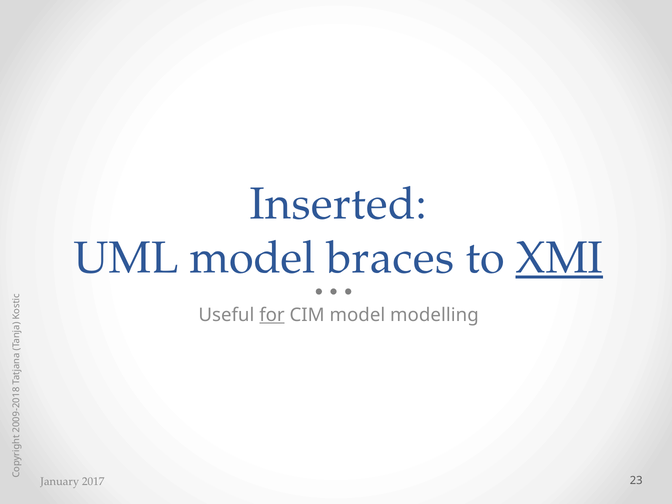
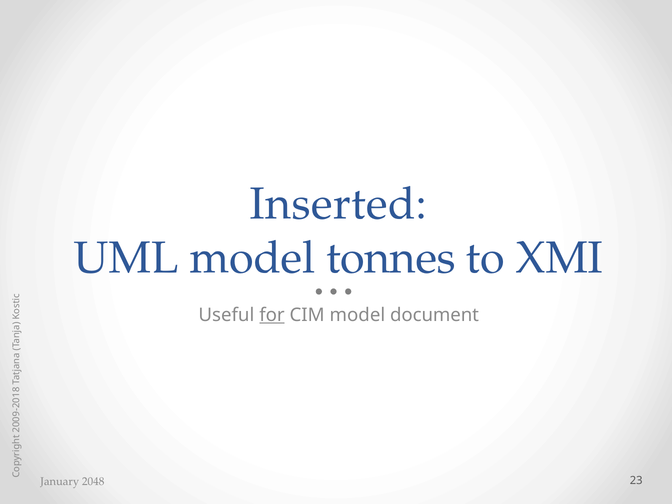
braces: braces -> tonnes
XMI underline: present -> none
modelling: modelling -> document
2017: 2017 -> 2048
